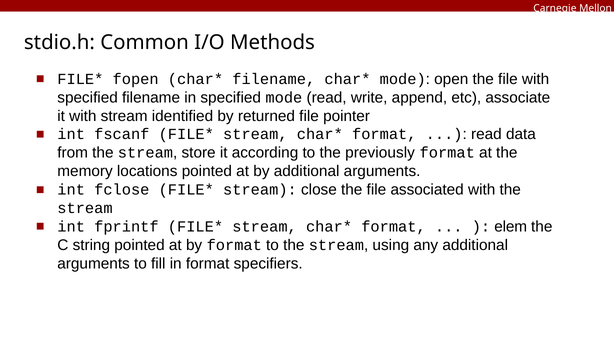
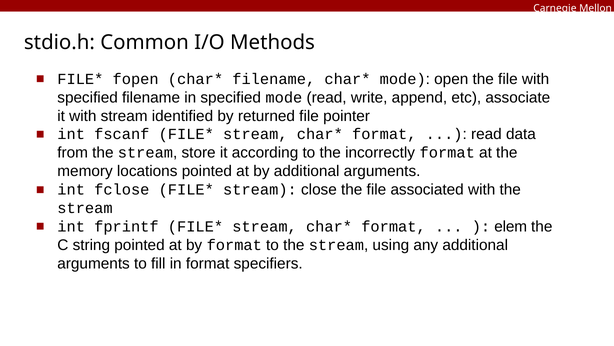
previously: previously -> incorrectly
